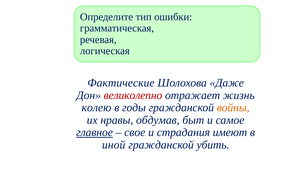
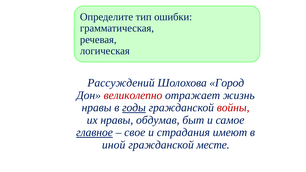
Фактические: Фактические -> Рассуждений
Даже: Даже -> Город
колею at (96, 108): колею -> нравы
годы underline: none -> present
войны colour: orange -> red
убить: убить -> месте
